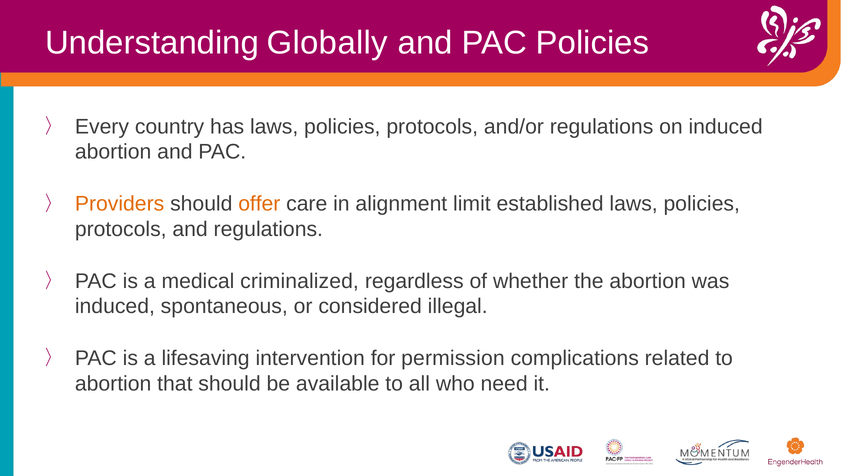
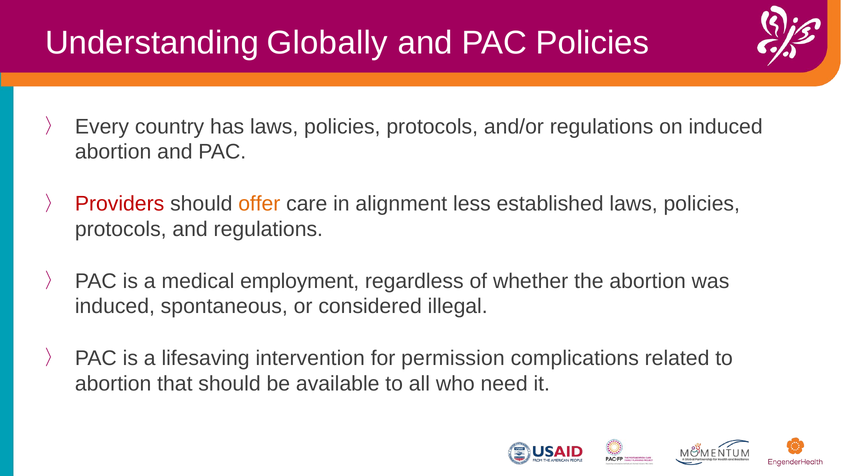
Providers colour: orange -> red
limit: limit -> less
criminalized: criminalized -> employment
